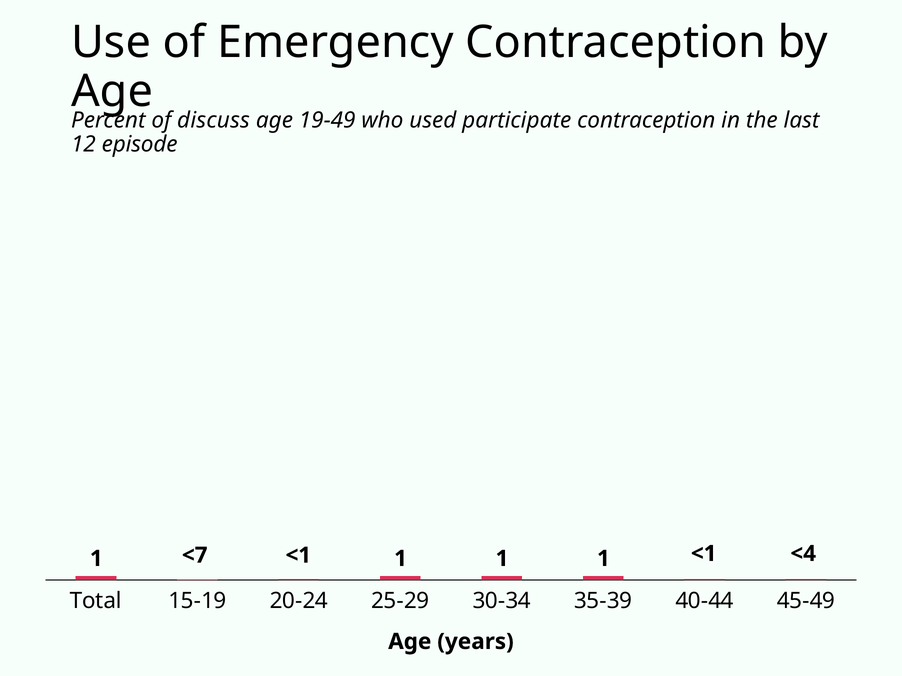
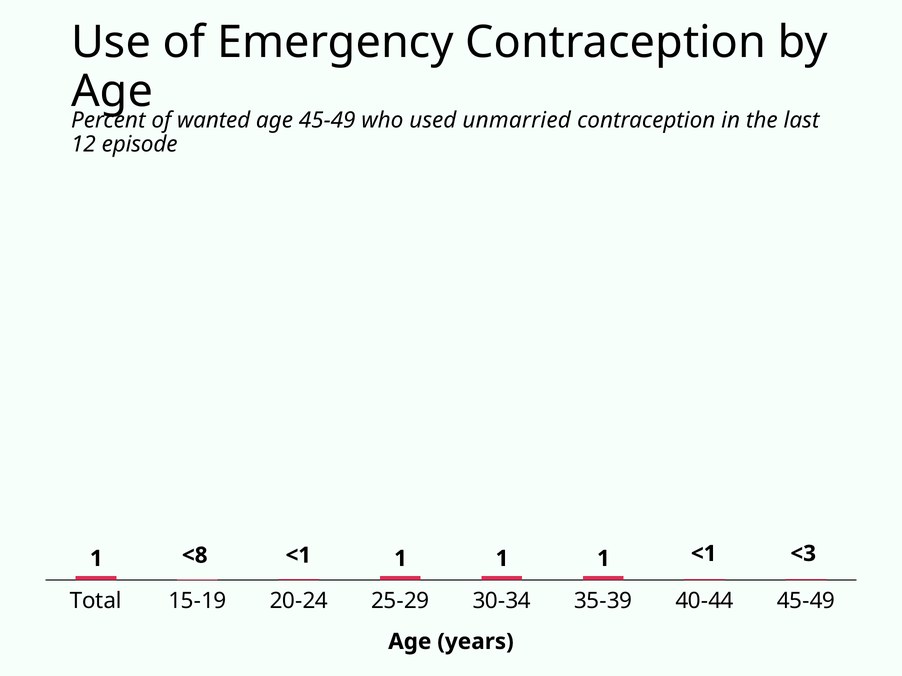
discuss: discuss -> wanted
age 19-49: 19-49 -> 45-49
participate: participate -> unmarried
<7: <7 -> <8
<4: <4 -> <3
